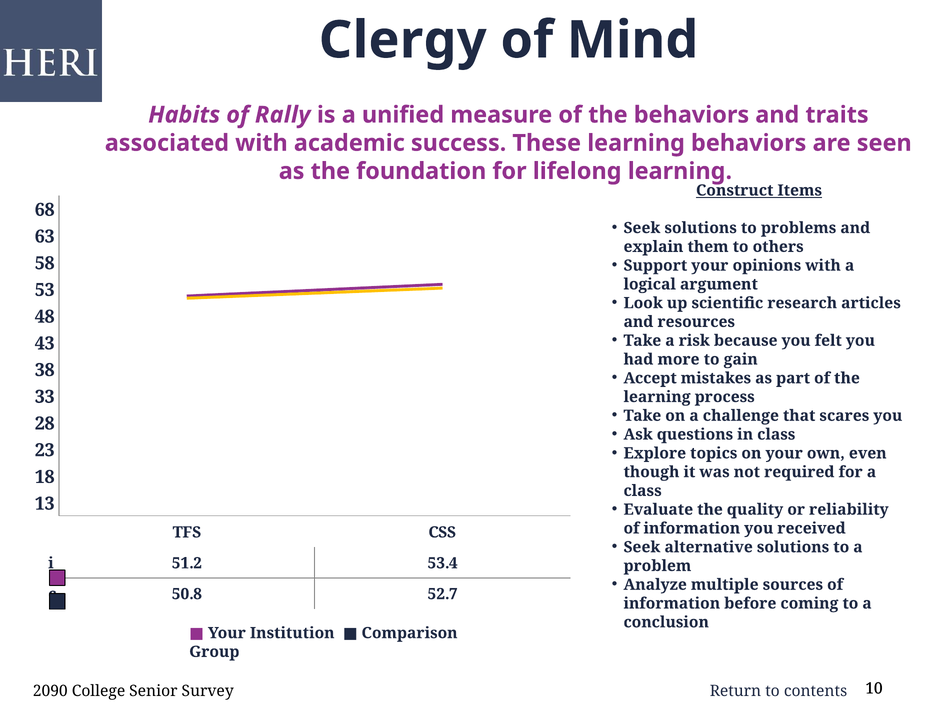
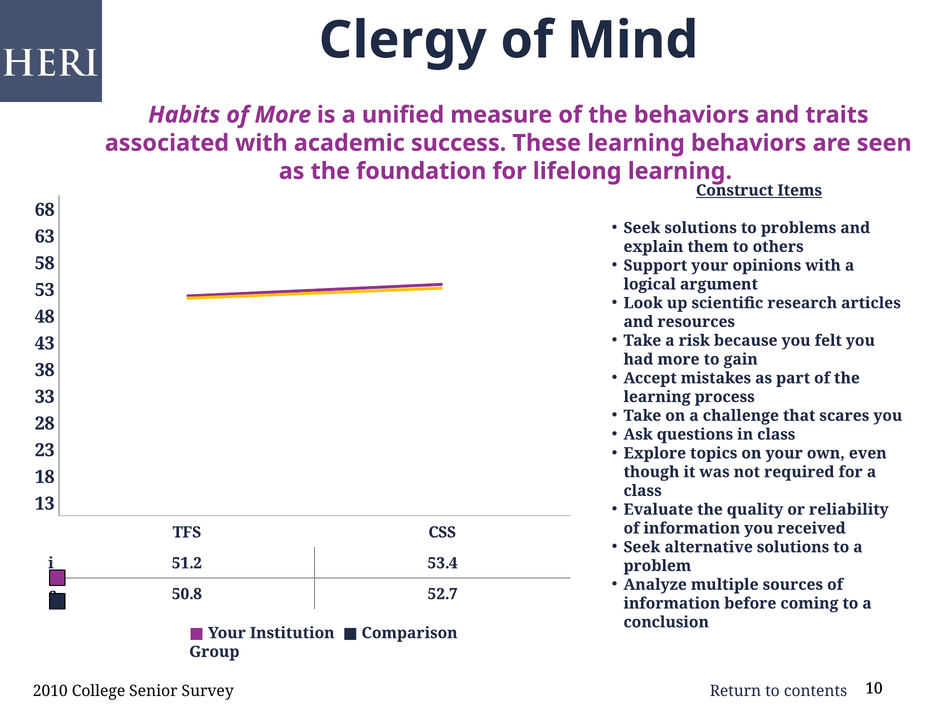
of Rally: Rally -> More
2090: 2090 -> 2010
